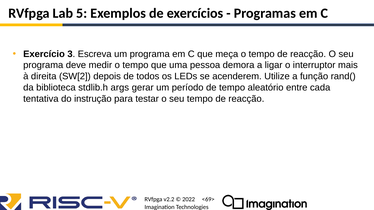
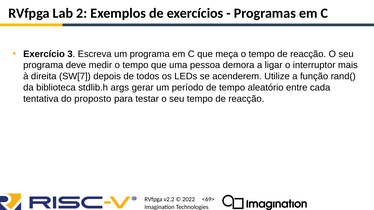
5: 5 -> 2
SW[2: SW[2 -> SW[7
instrução: instrução -> proposto
